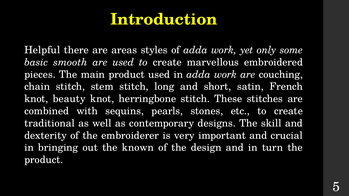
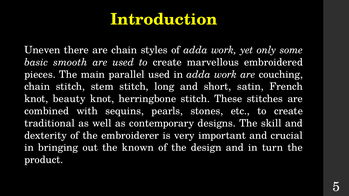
Helpful: Helpful -> Uneven
are areas: areas -> chain
main product: product -> parallel
